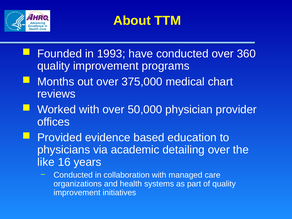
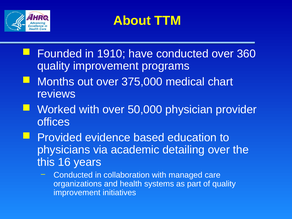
1993: 1993 -> 1910
like: like -> this
